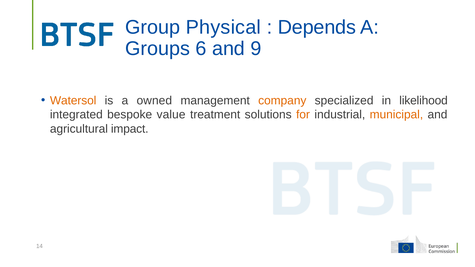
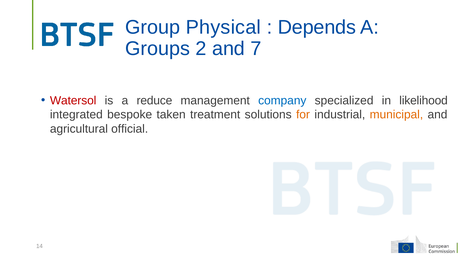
6: 6 -> 2
9: 9 -> 7
Watersol colour: orange -> red
owned: owned -> reduce
company colour: orange -> blue
value: value -> taken
impact: impact -> official
